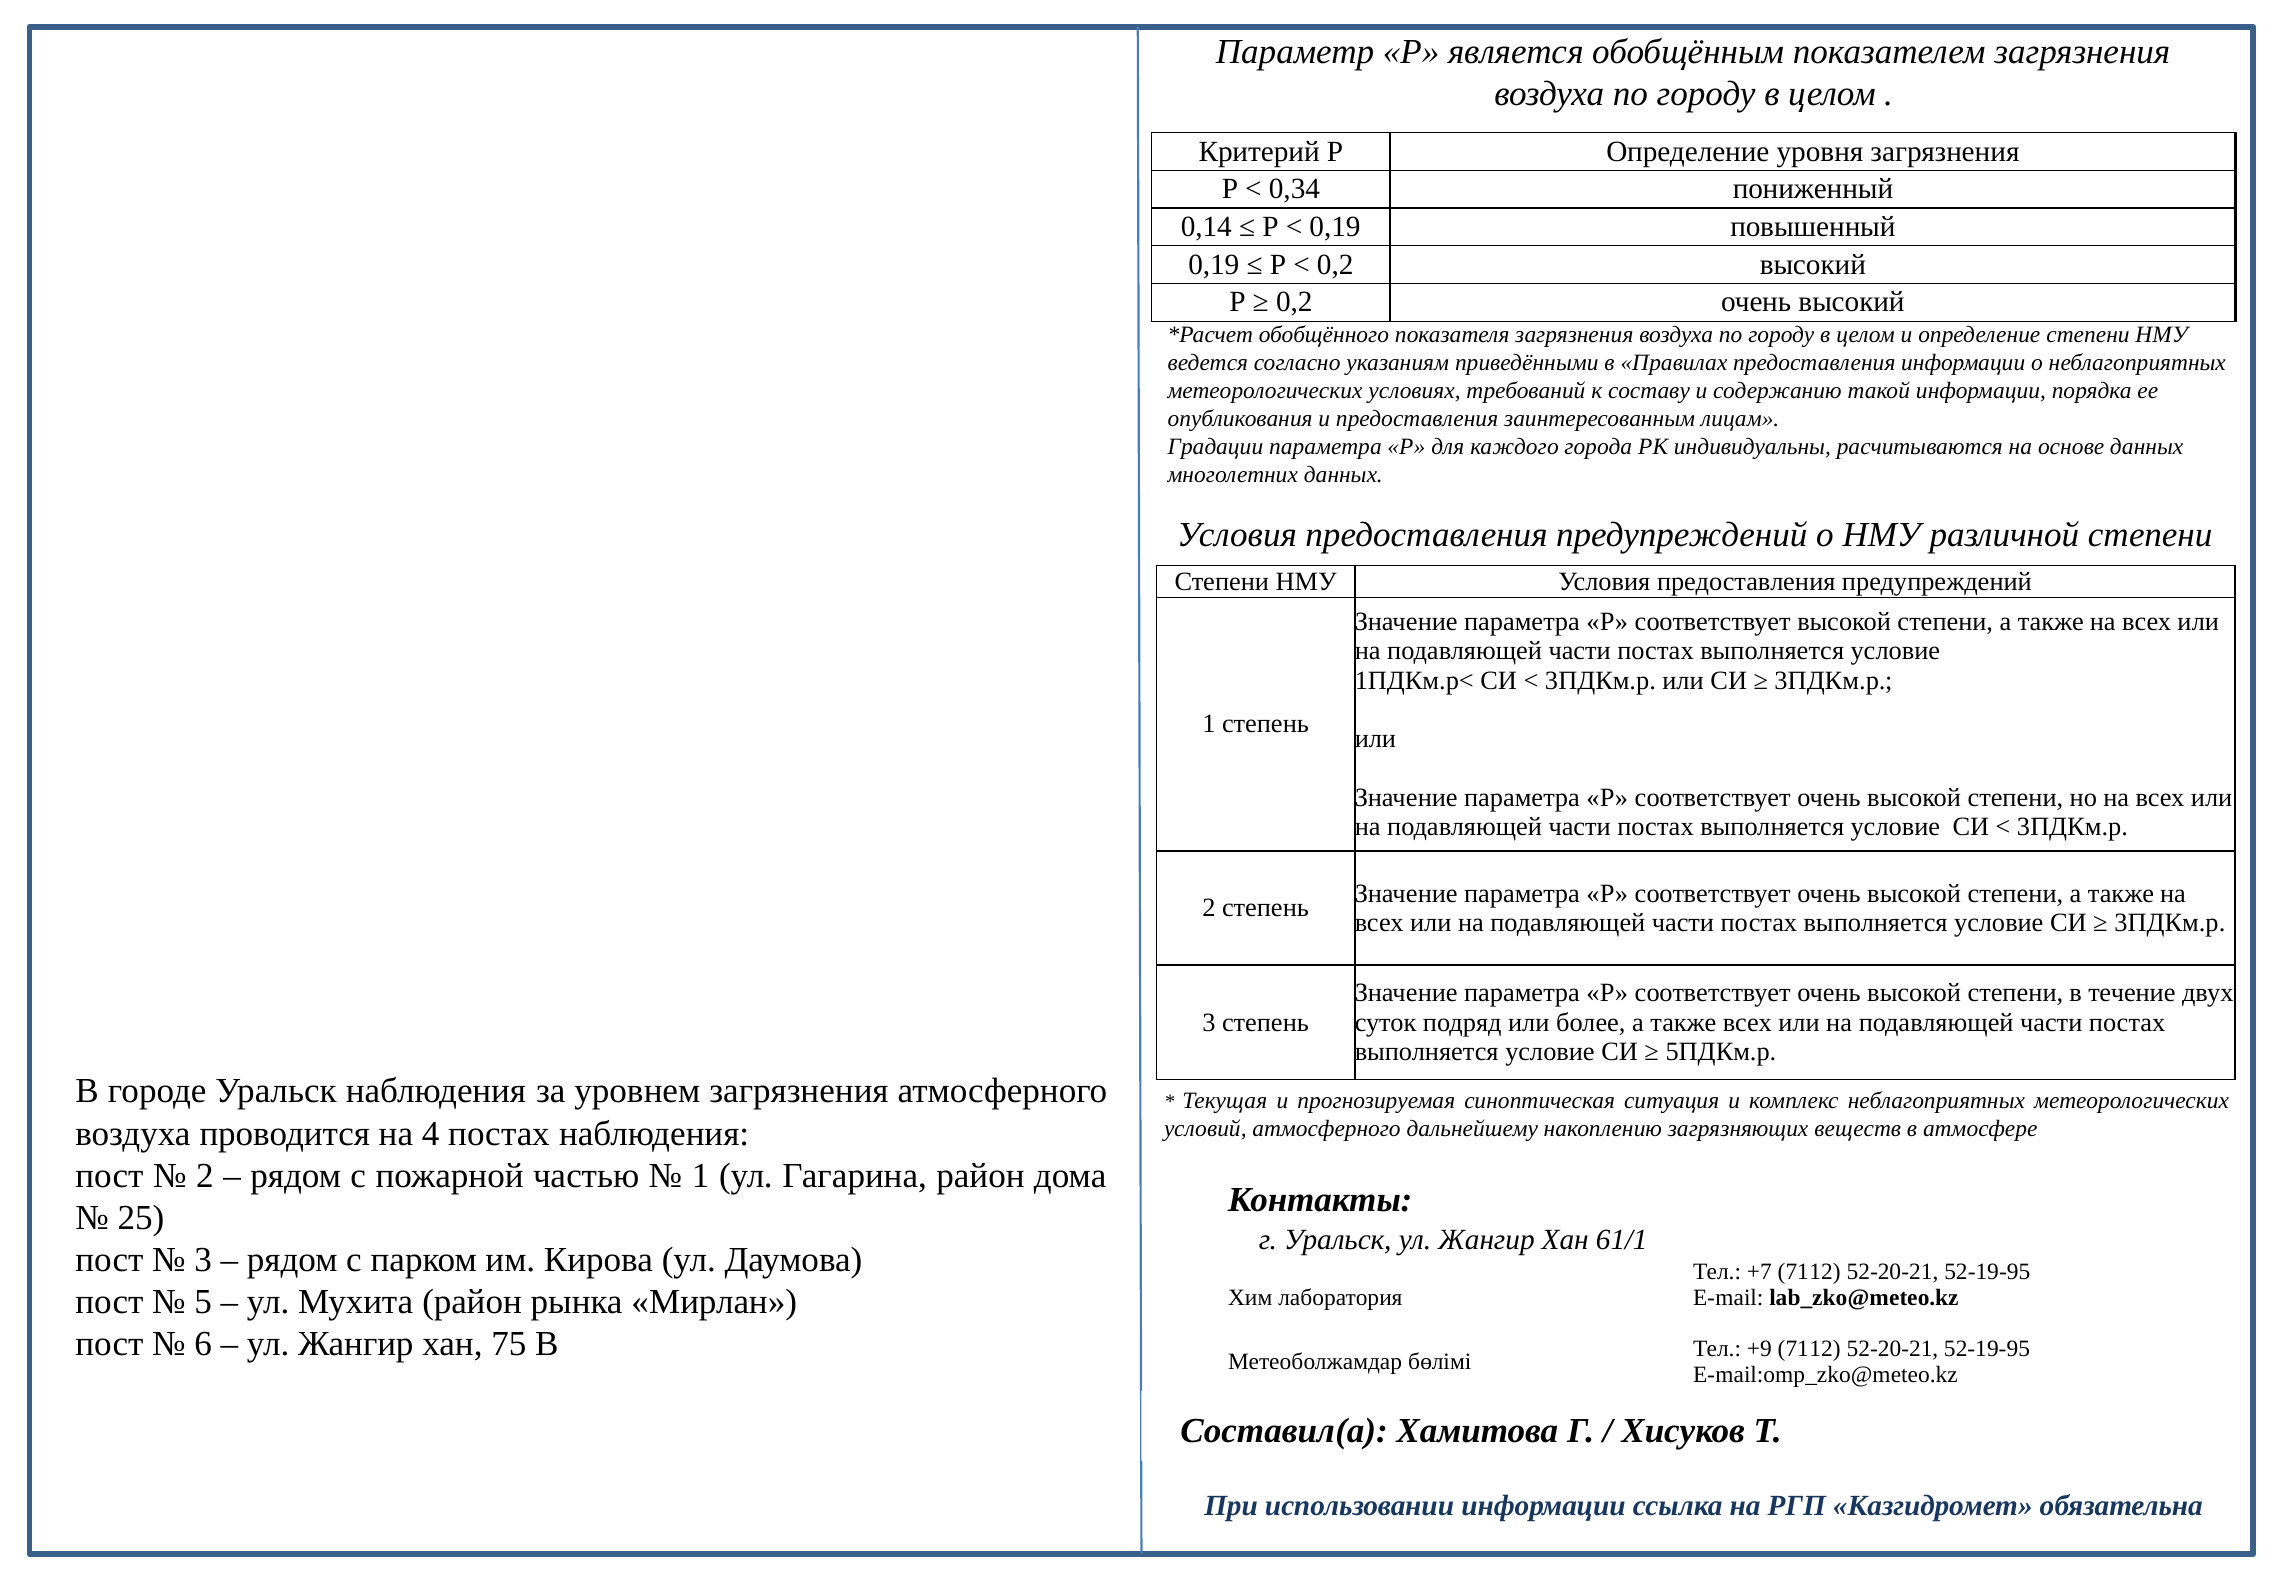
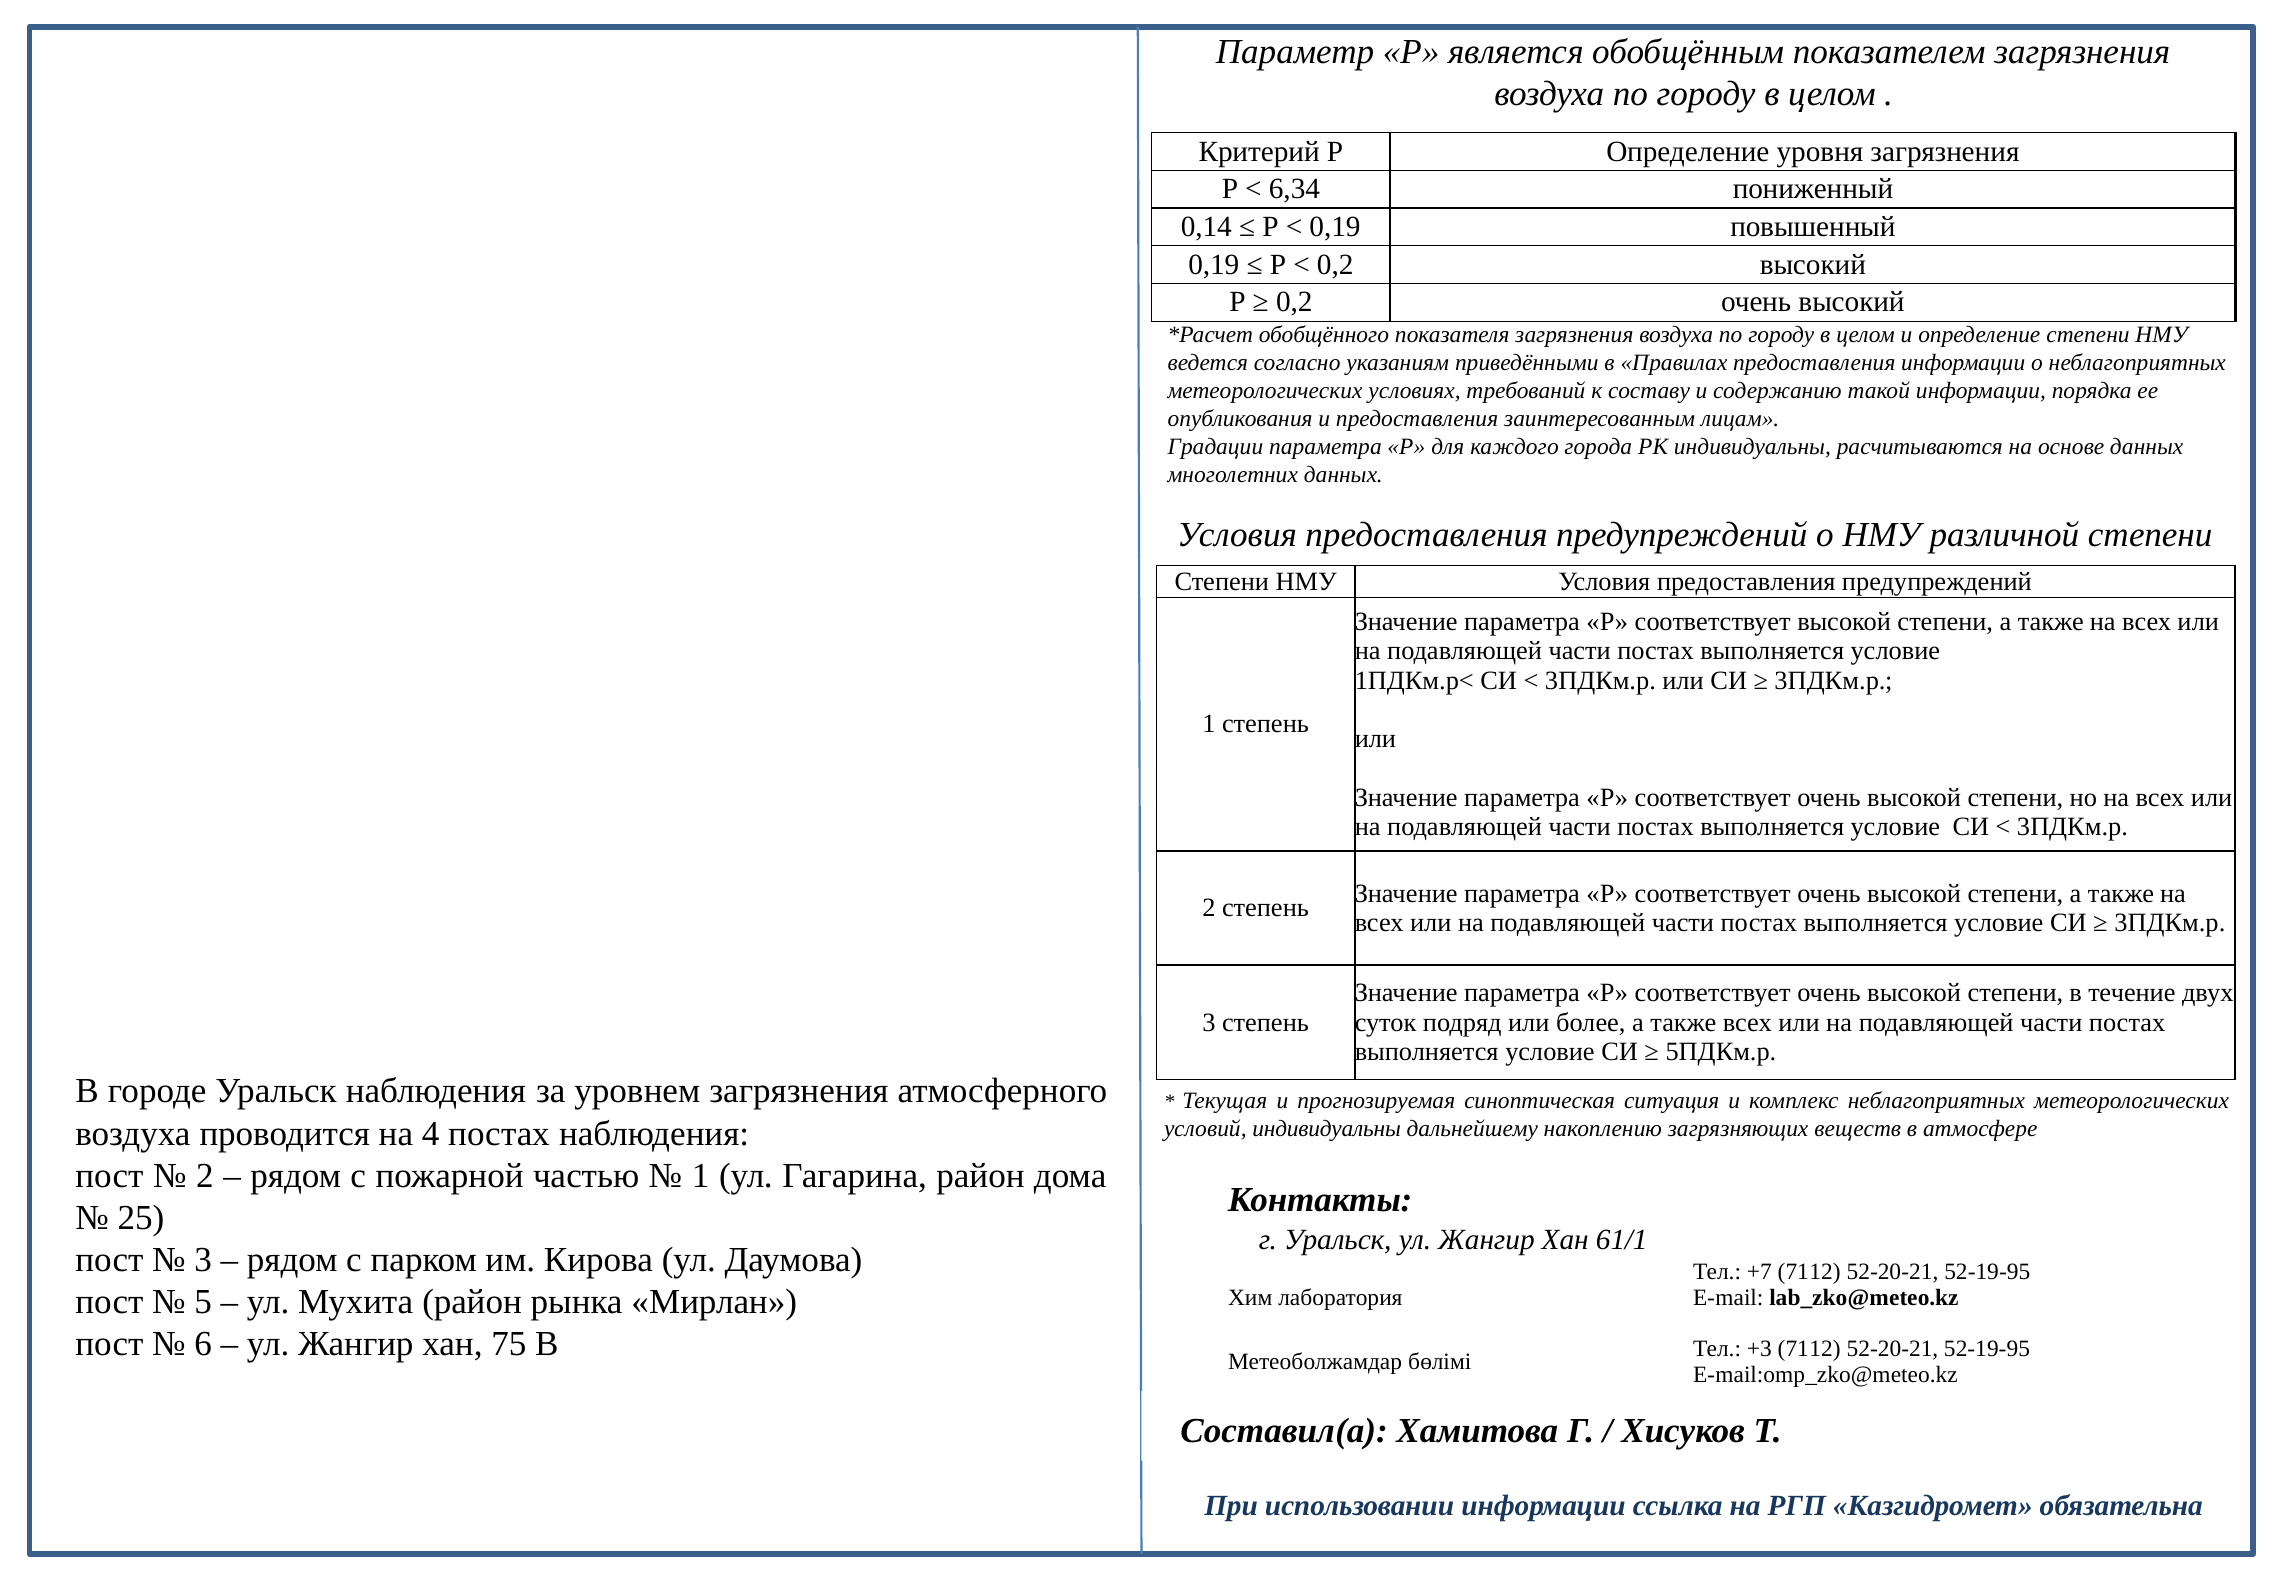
0,34: 0,34 -> 6,34
условий атмосферного: атмосферного -> индивидуальны
+9: +9 -> +3
